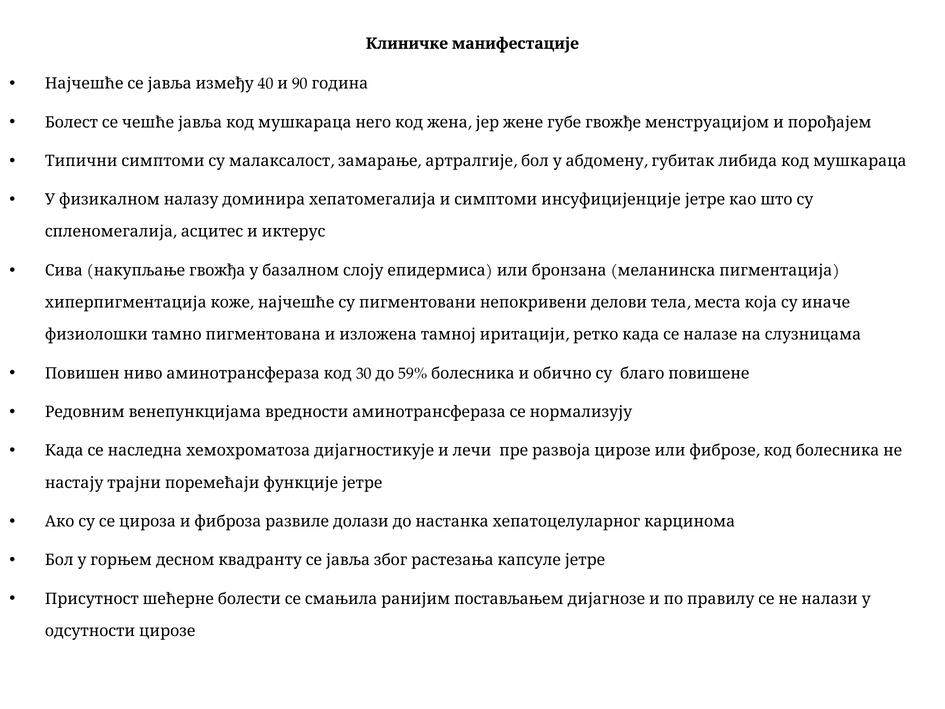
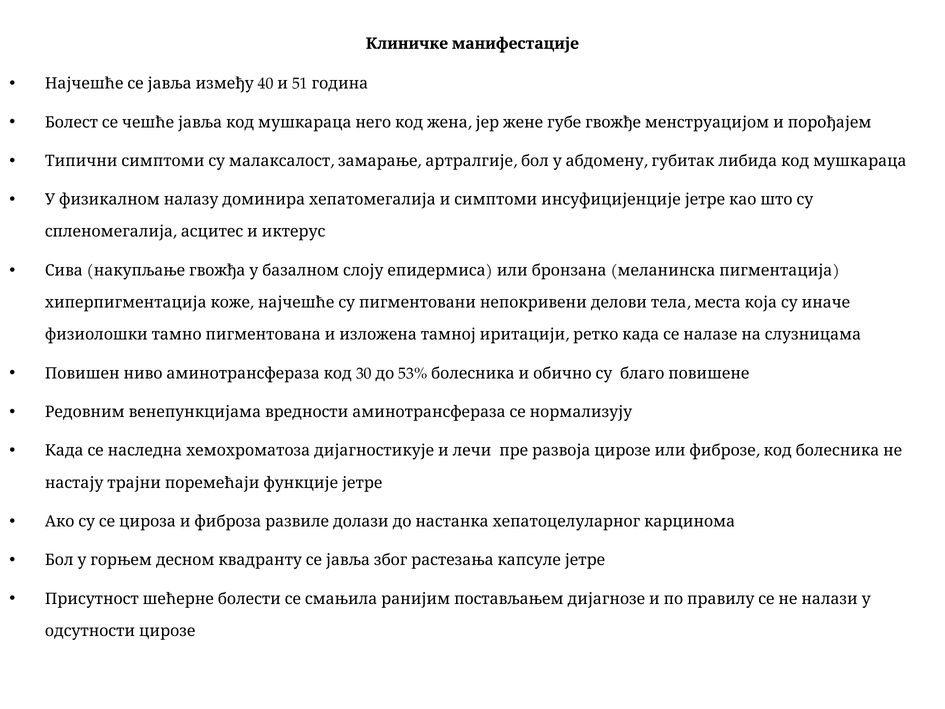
90: 90 -> 51
59%: 59% -> 53%
